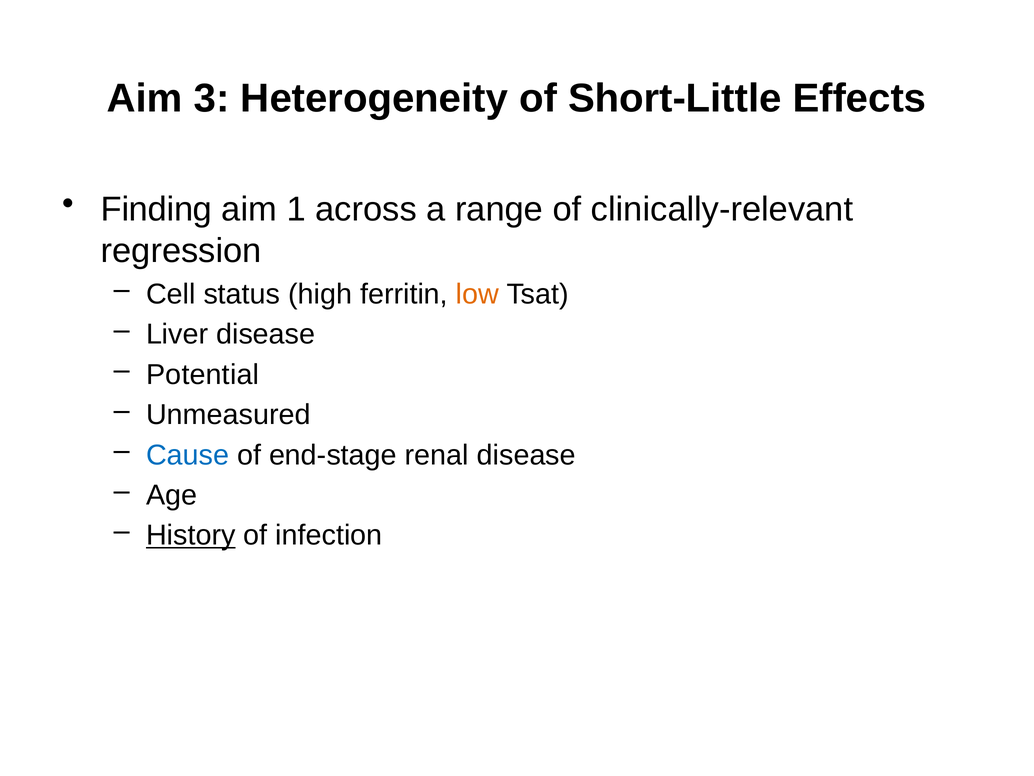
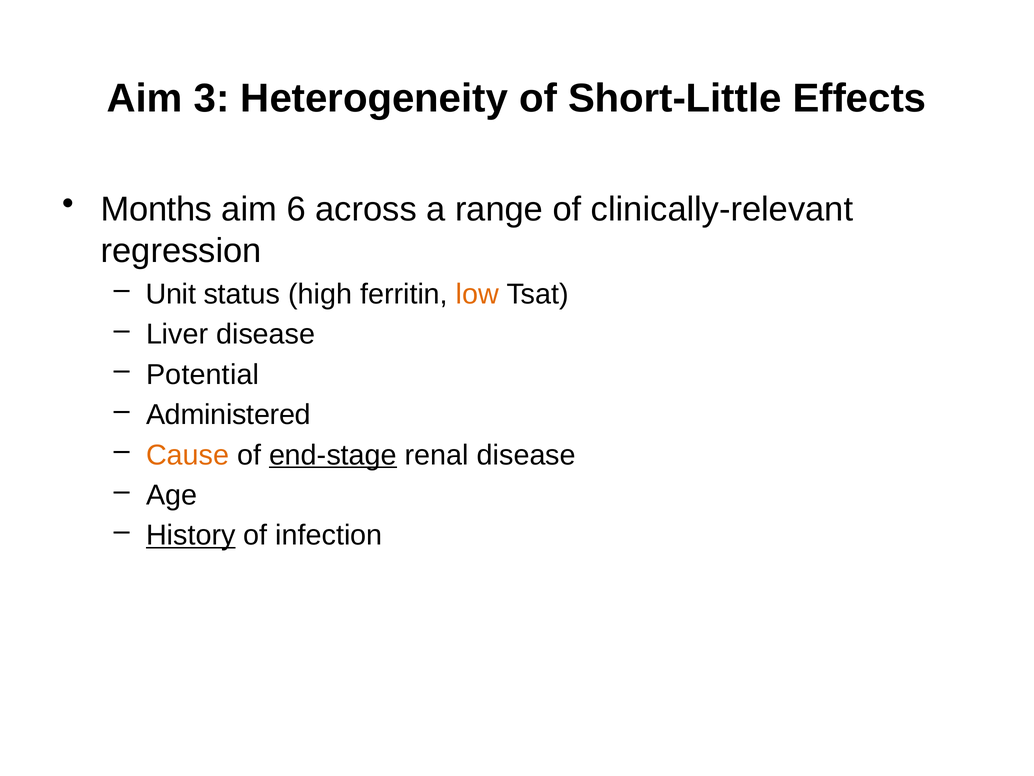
Finding: Finding -> Months
1: 1 -> 6
Cell: Cell -> Unit
Unmeasured: Unmeasured -> Administered
Cause colour: blue -> orange
end-stage underline: none -> present
